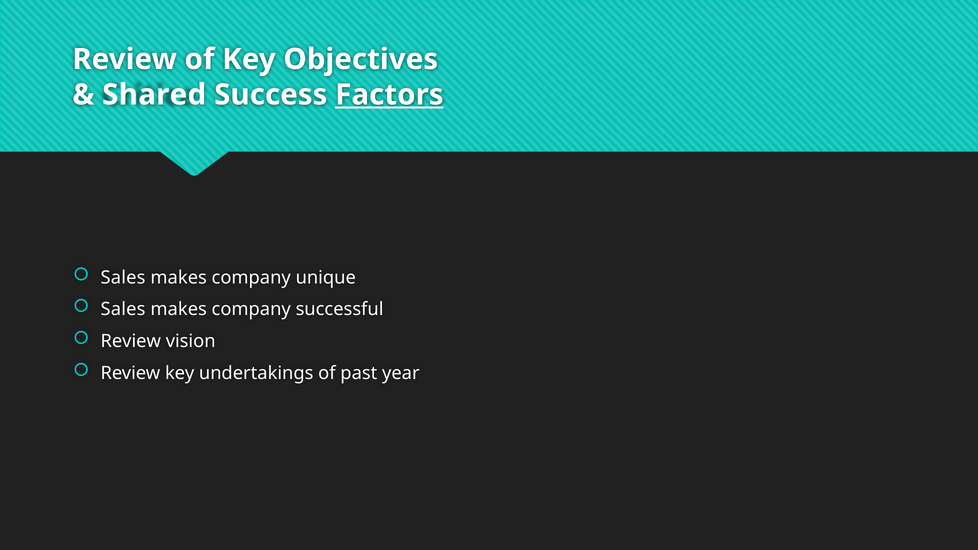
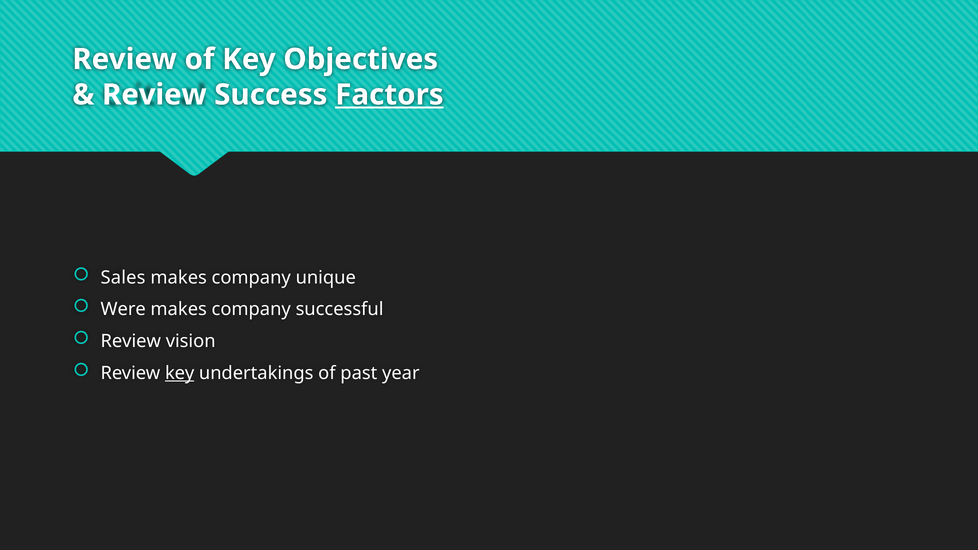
Shared at (154, 95): Shared -> Review
Sales at (123, 309): Sales -> Were
key at (180, 373) underline: none -> present
